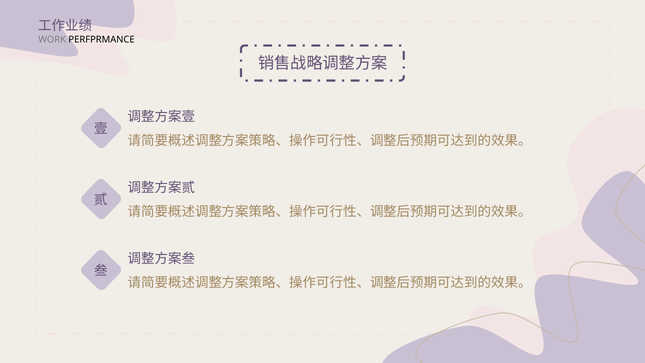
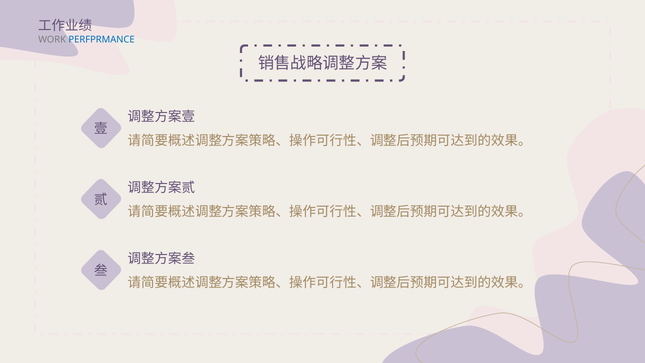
PERFPRMANCE colour: black -> blue
